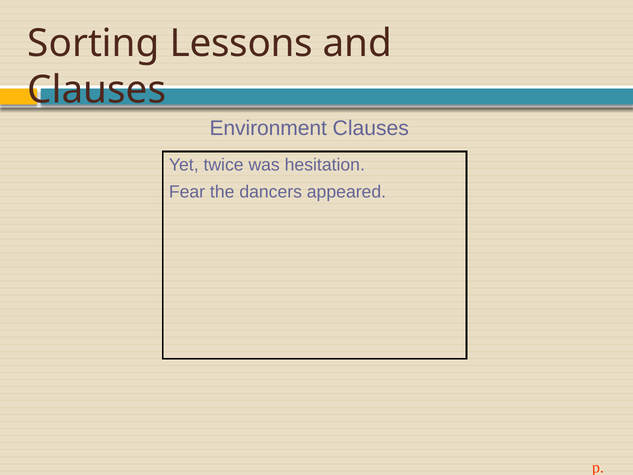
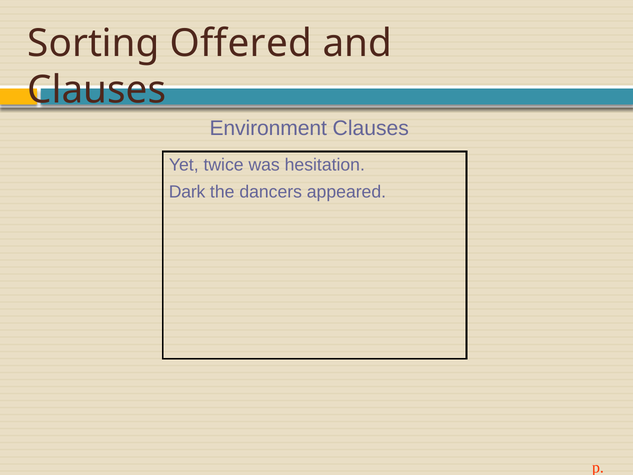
Lessons: Lessons -> Offered
Fear: Fear -> Dark
